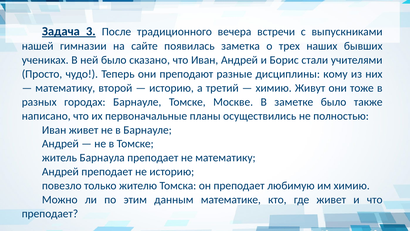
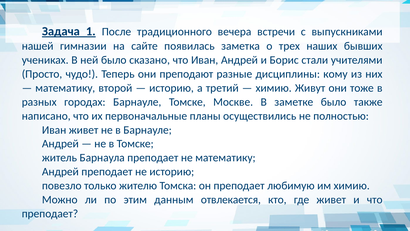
3: 3 -> 1
математике: математике -> отвлекается
